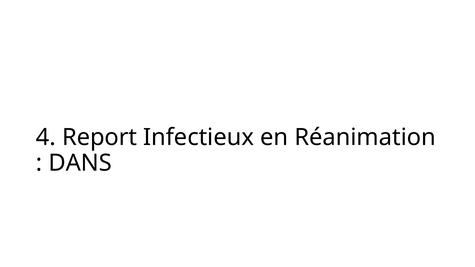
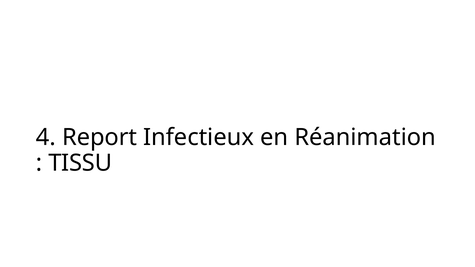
DANS: DANS -> TISSU
